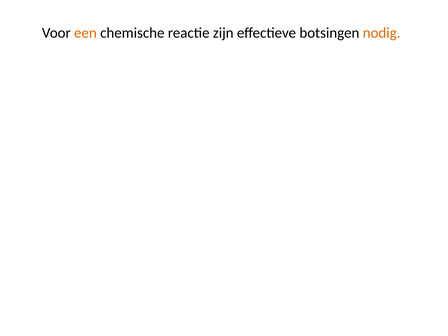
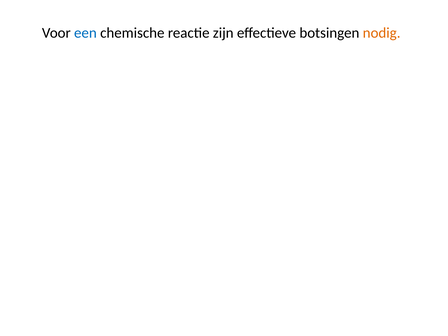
een colour: orange -> blue
